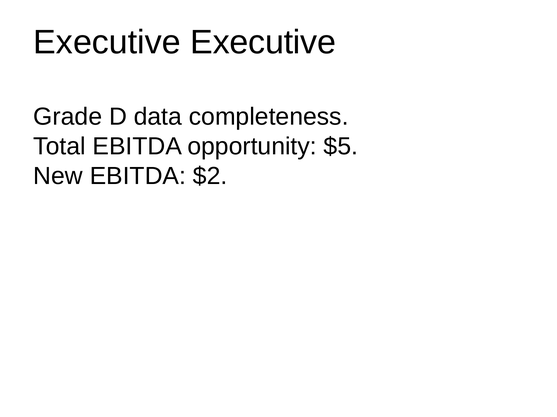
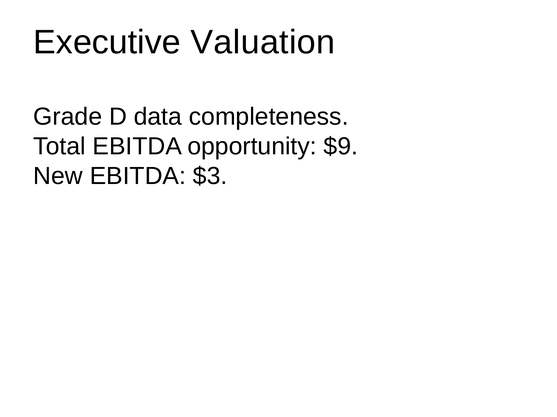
Executive Executive: Executive -> Valuation
$5: $5 -> $9
$2: $2 -> $3
